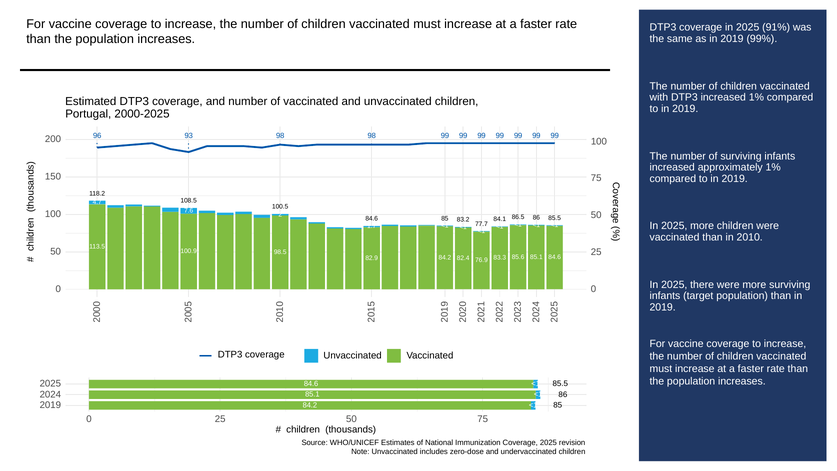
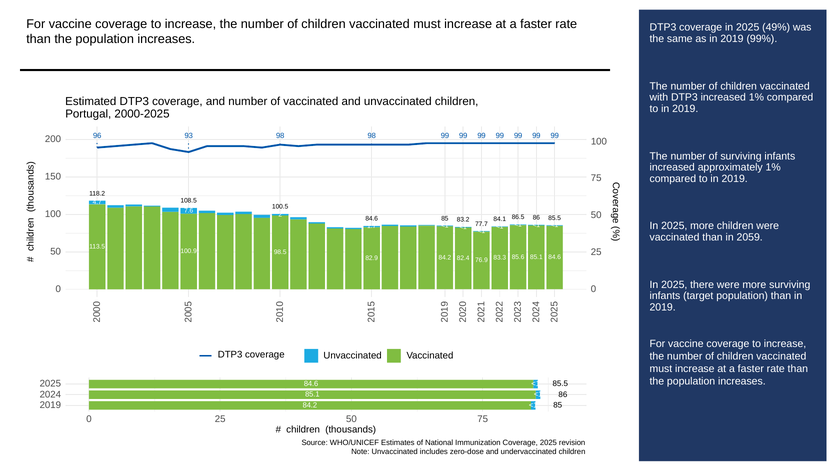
91%: 91% -> 49%
2010: 2010 -> 2059
